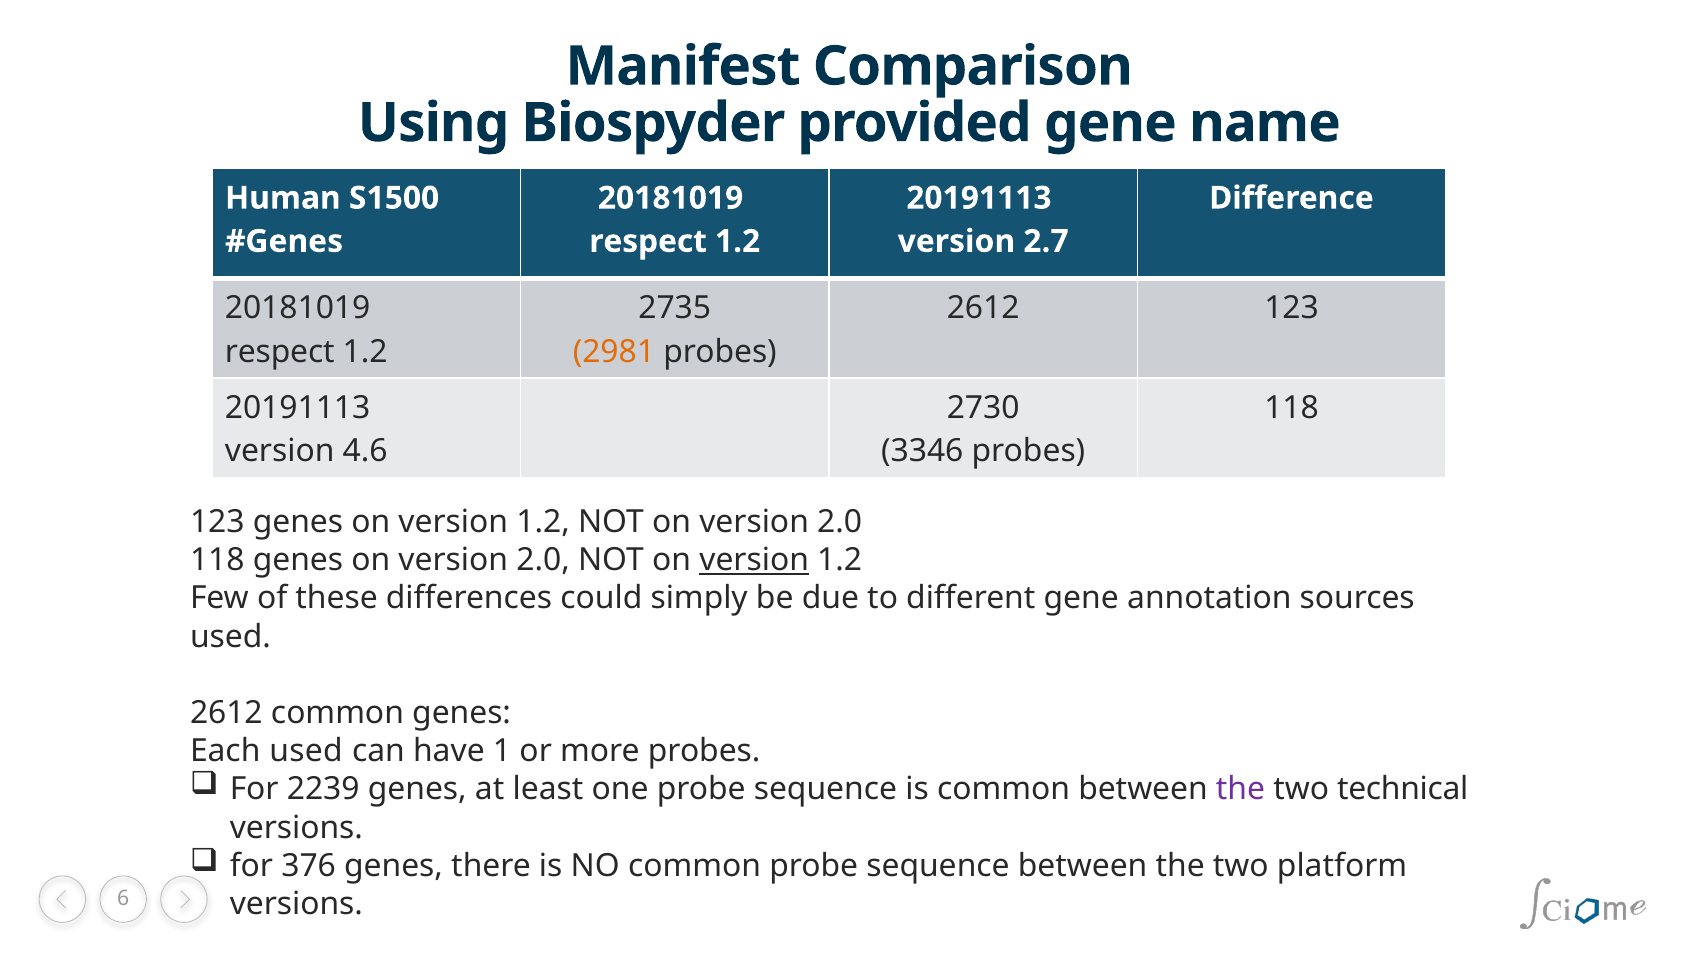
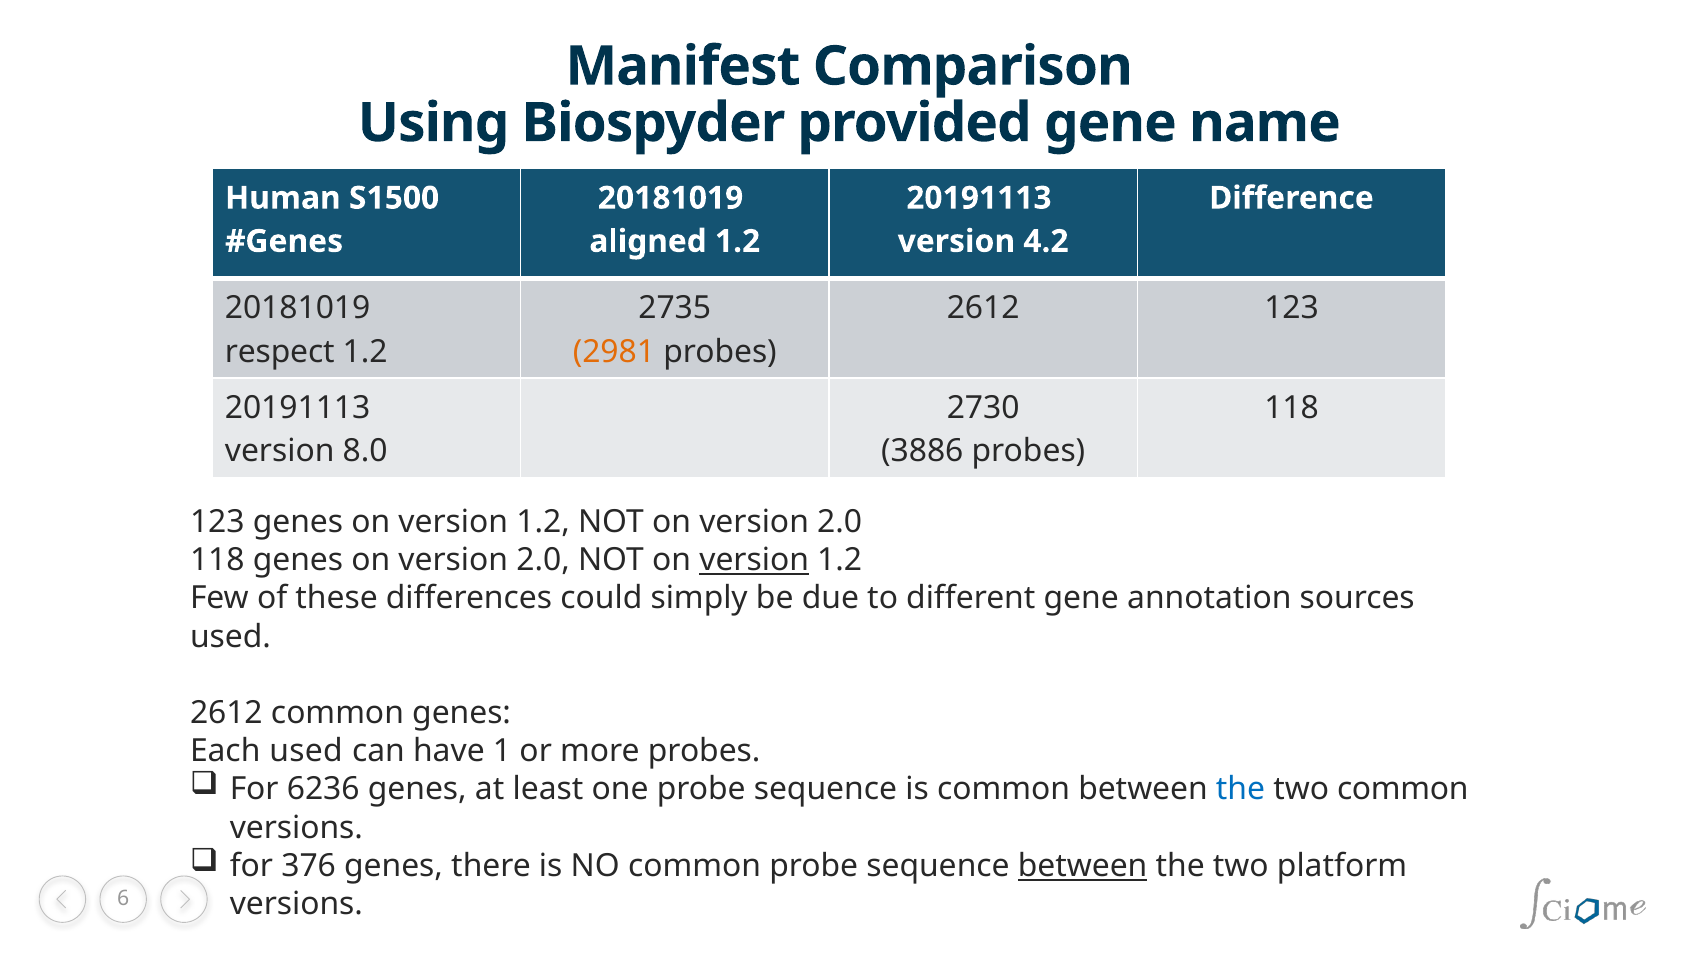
respect at (648, 241): respect -> aligned
2.7: 2.7 -> 4.2
4.6: 4.6 -> 8.0
3346: 3346 -> 3886
2239: 2239 -> 6236
the at (1240, 790) colour: purple -> blue
two technical: technical -> common
between at (1083, 866) underline: none -> present
